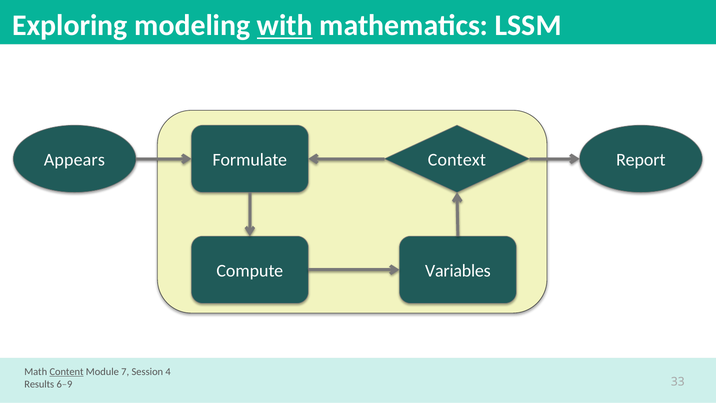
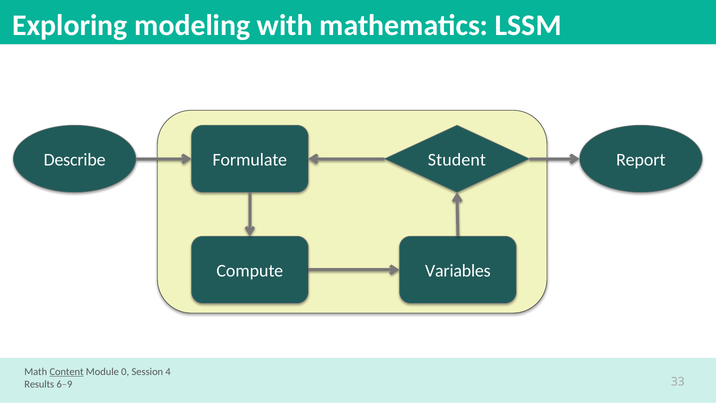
with underline: present -> none
Appears: Appears -> Describe
Context: Context -> Student
7: 7 -> 0
